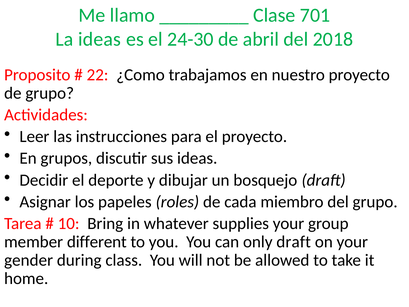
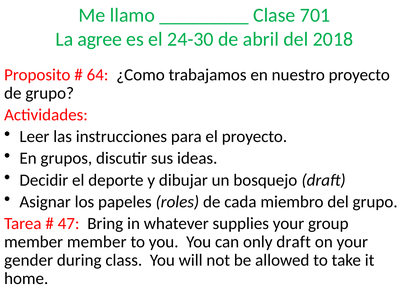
La ideas: ideas -> agree
22: 22 -> 64
10: 10 -> 47
member different: different -> member
